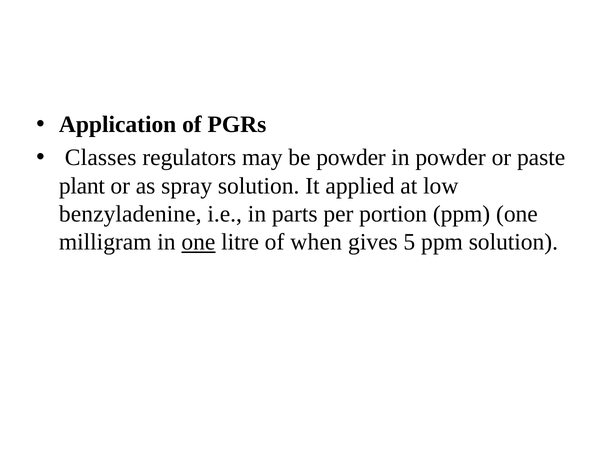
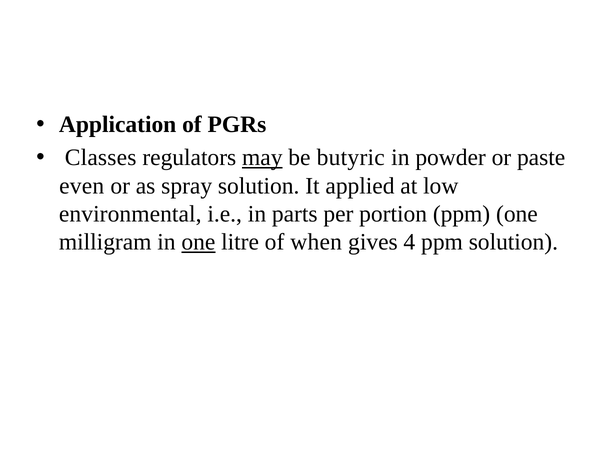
may underline: none -> present
be powder: powder -> butyric
plant: plant -> even
benzyladenine: benzyladenine -> environmental
5: 5 -> 4
